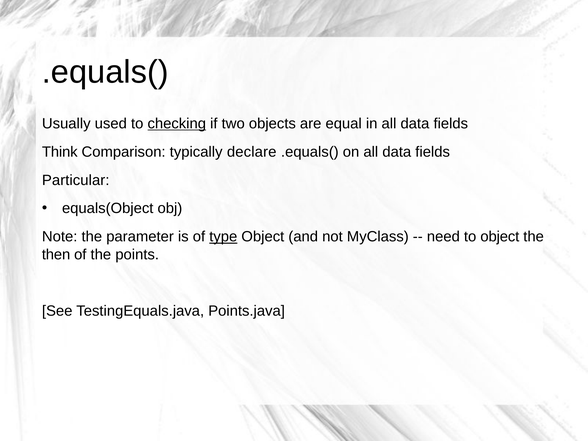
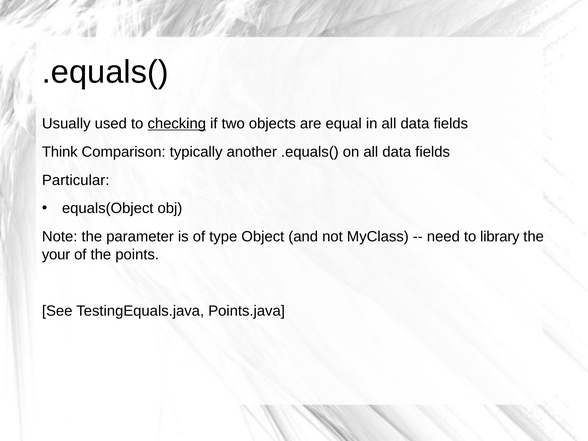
declare: declare -> another
type underline: present -> none
to object: object -> library
then: then -> your
